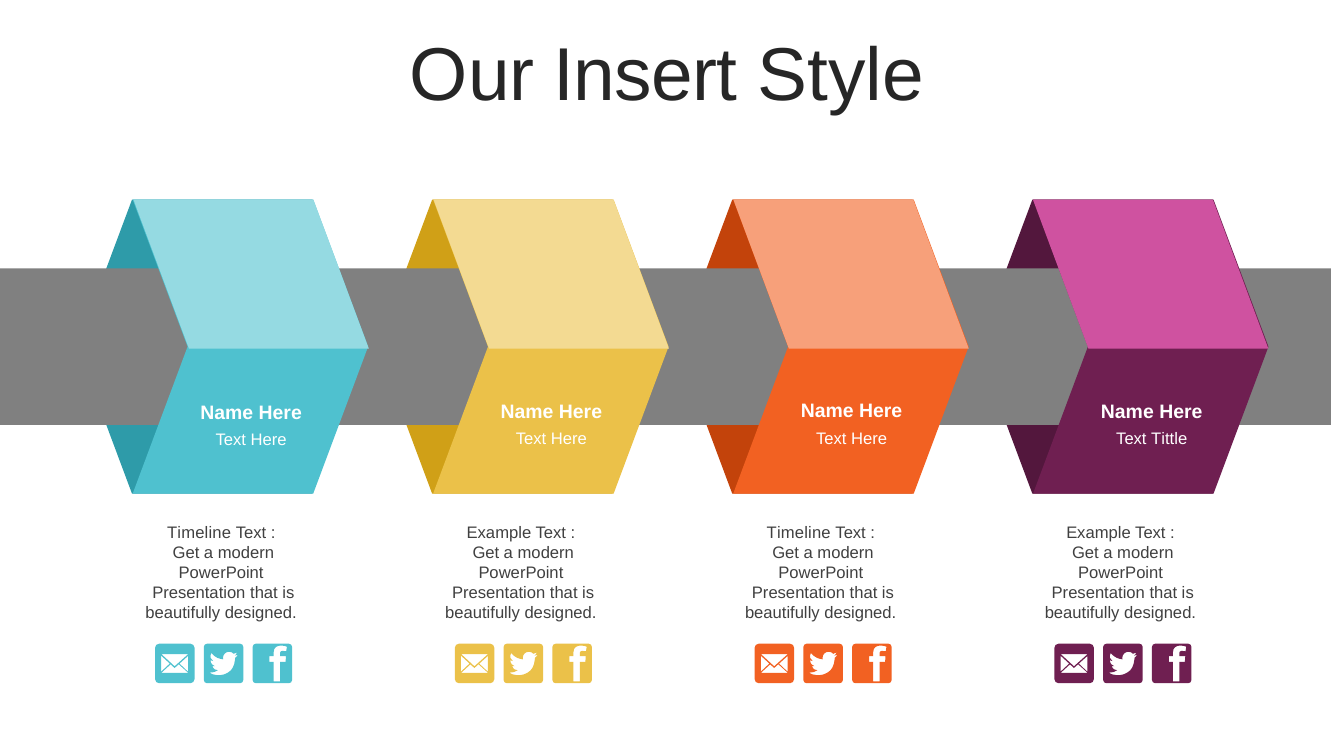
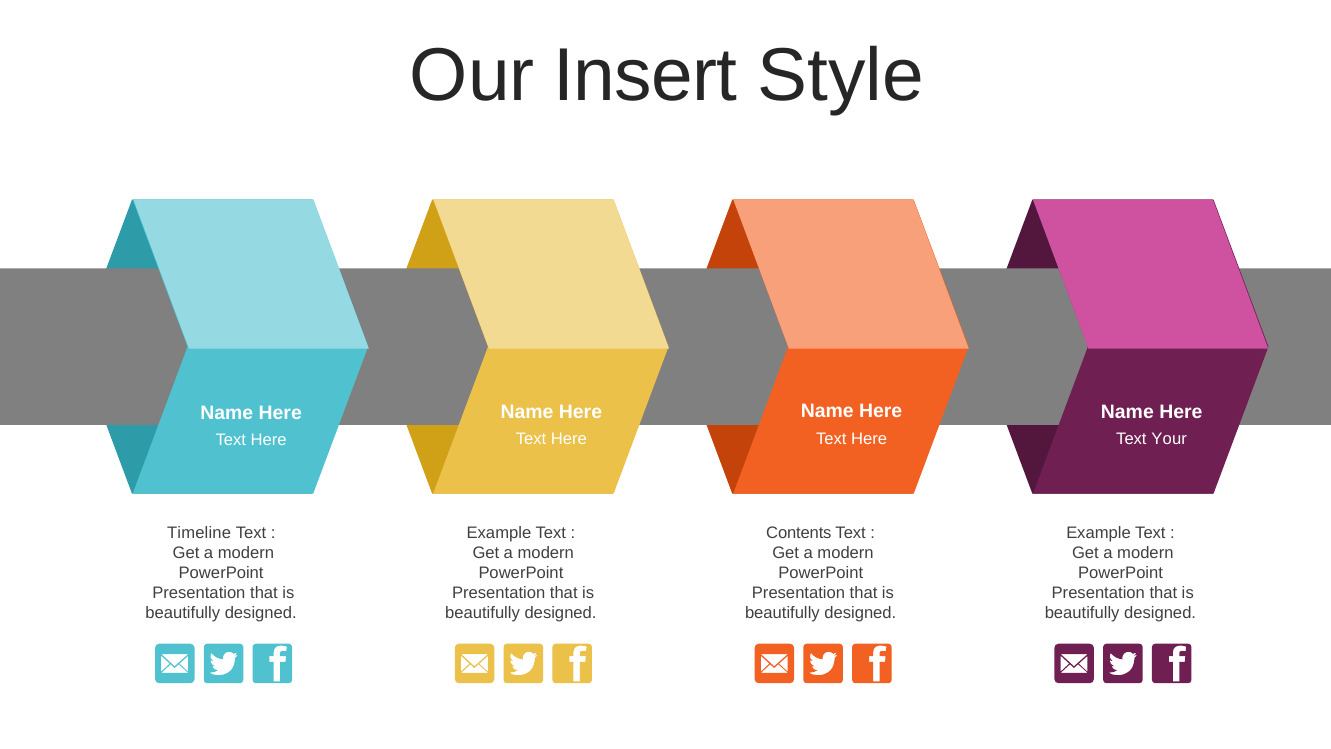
Tittle: Tittle -> Your
Timeline at (799, 533): Timeline -> Contents
